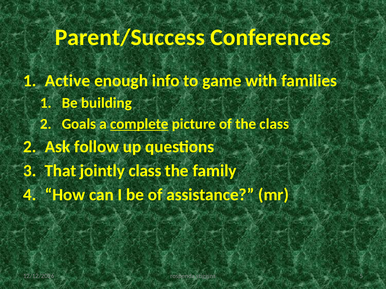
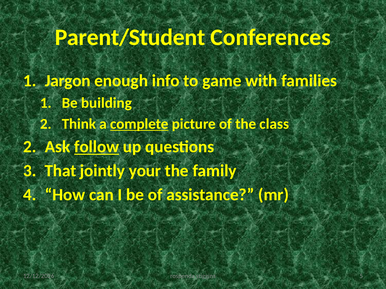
Parent/Success: Parent/Success -> Parent/Student
Active: Active -> Jargon
Goals: Goals -> Think
follow underline: none -> present
jointly class: class -> your
